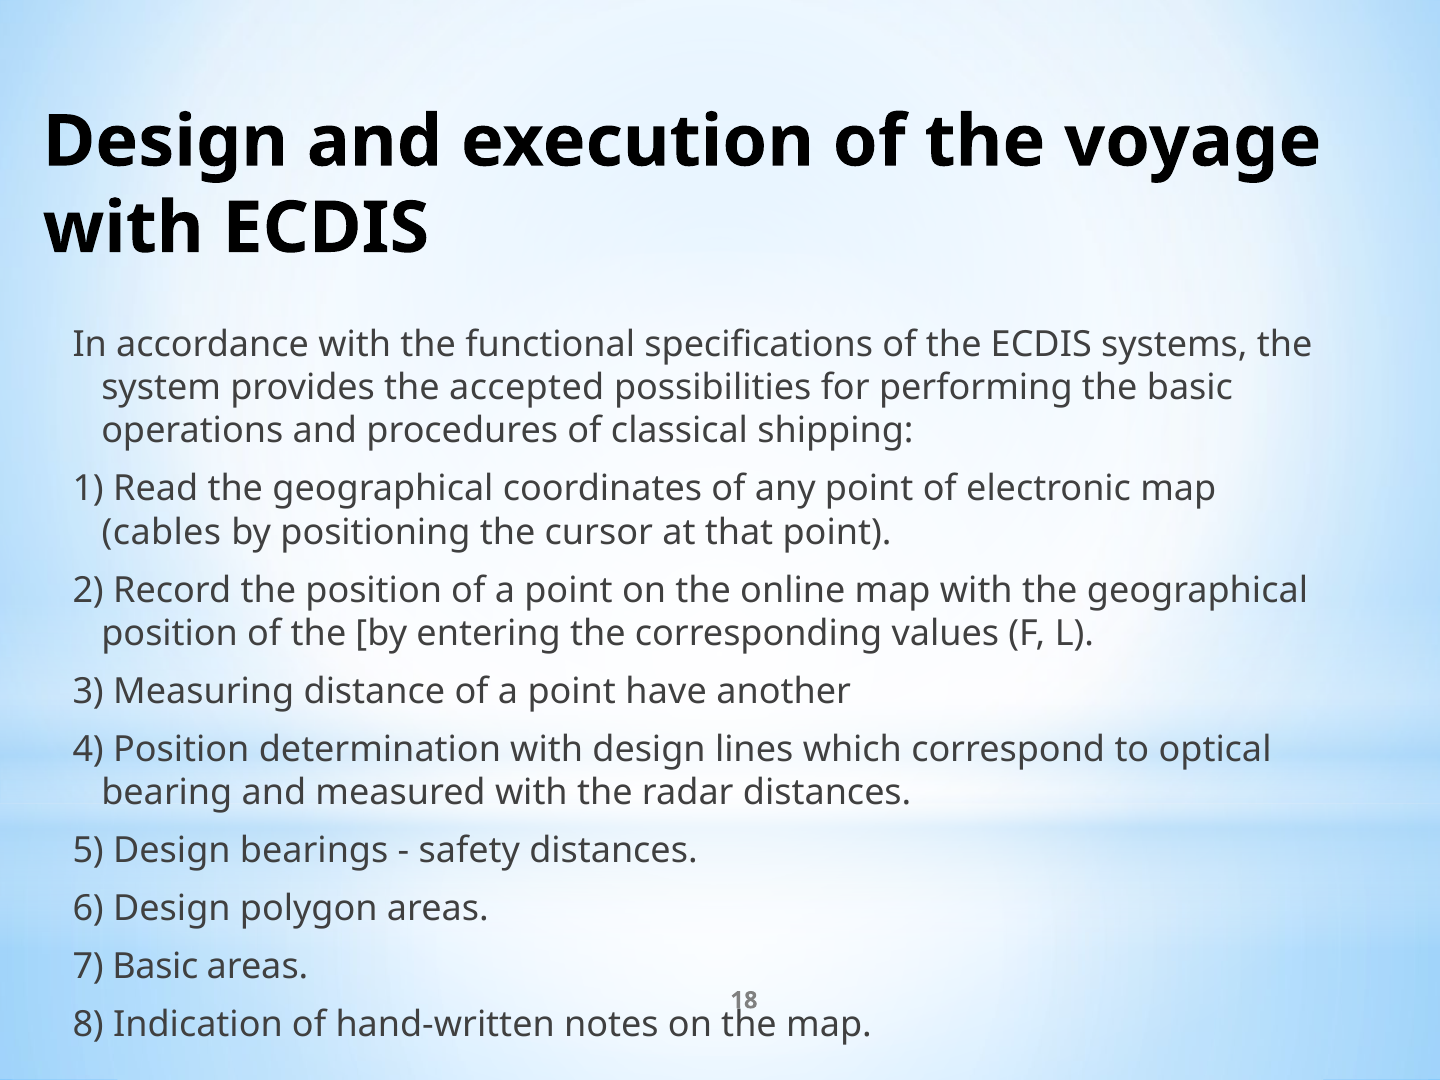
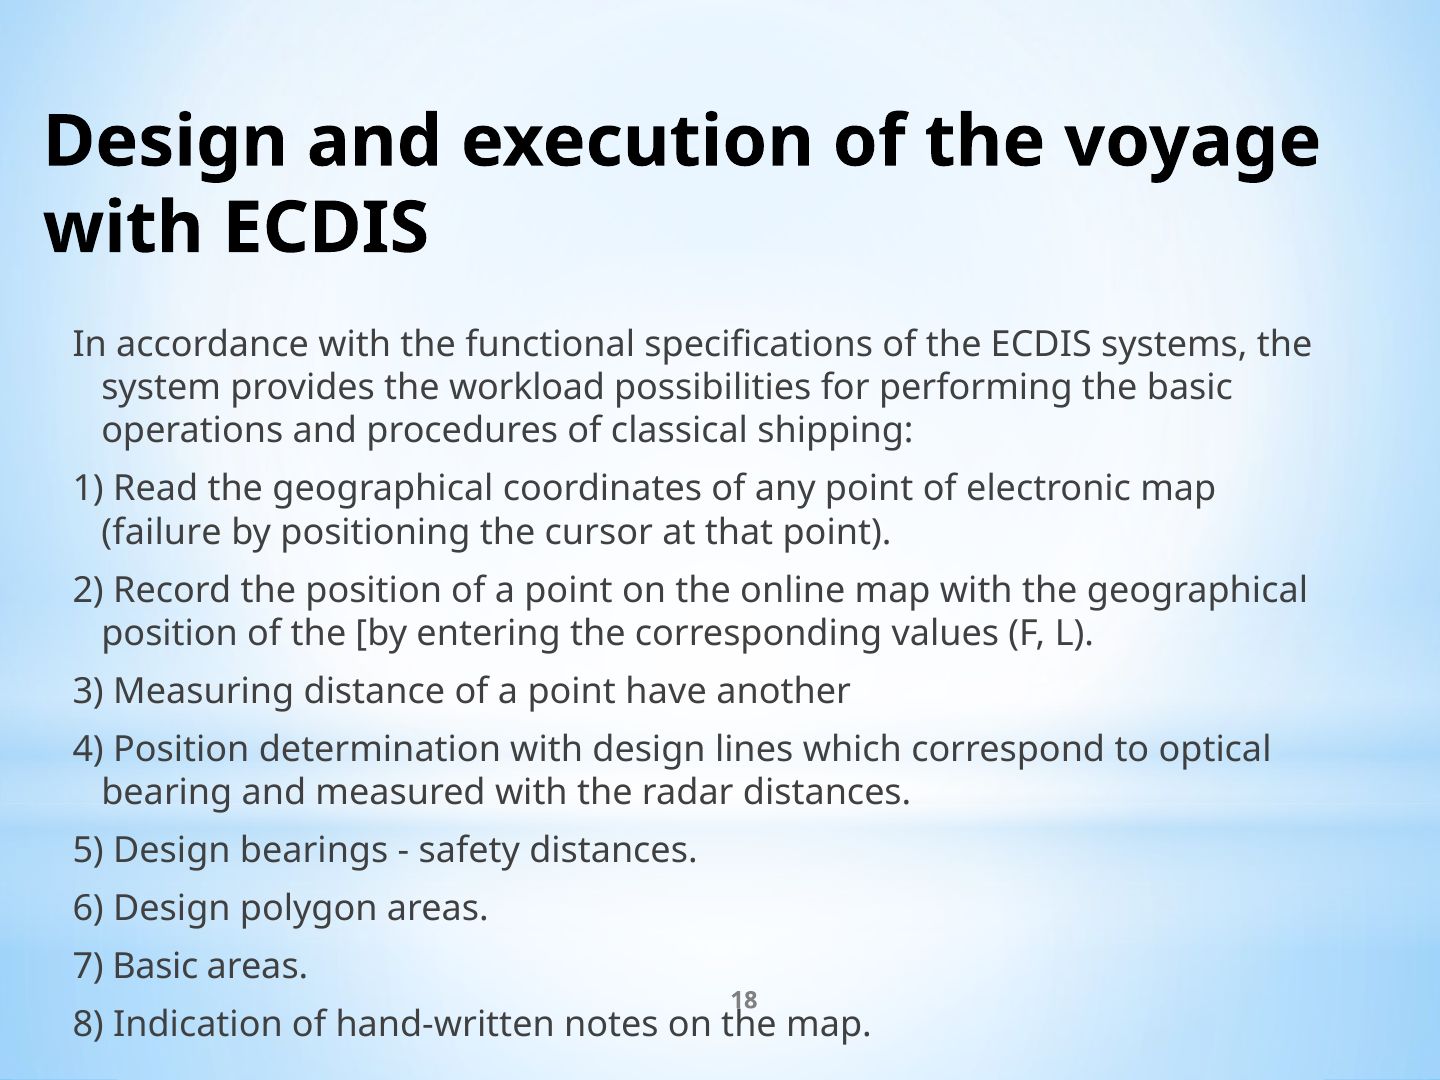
accepted: accepted -> workload
cables: cables -> failure
